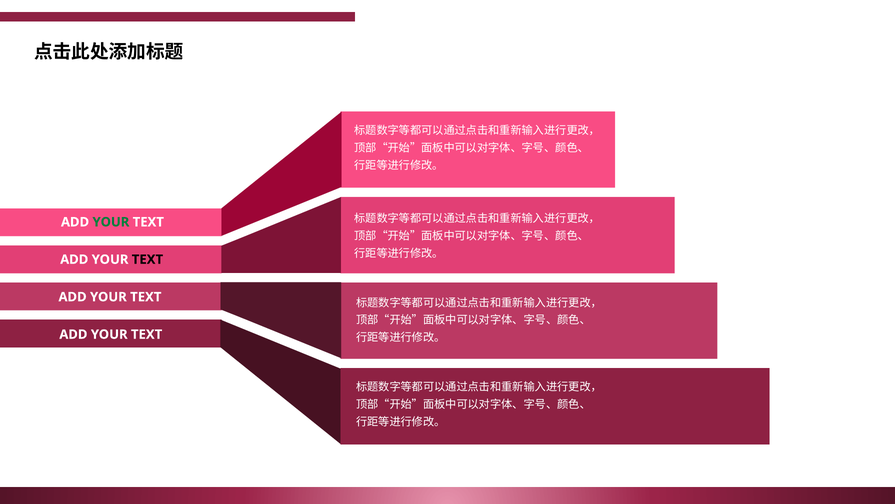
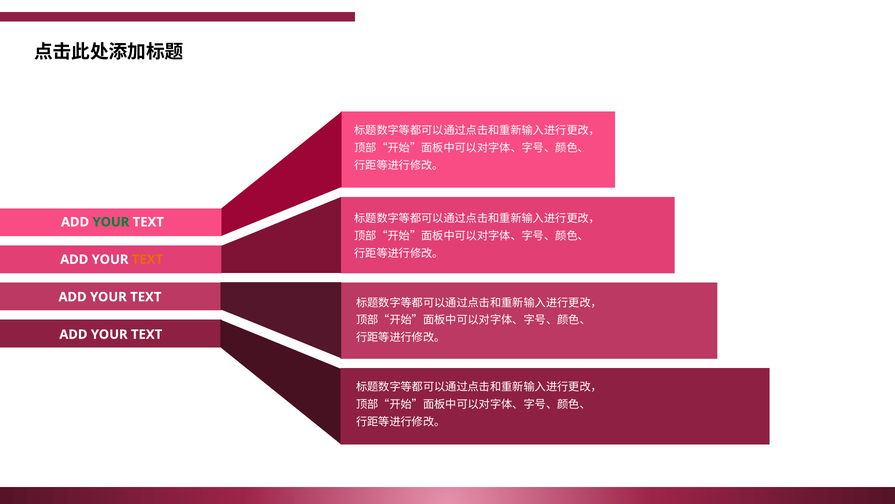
TEXT at (147, 259) colour: black -> orange
